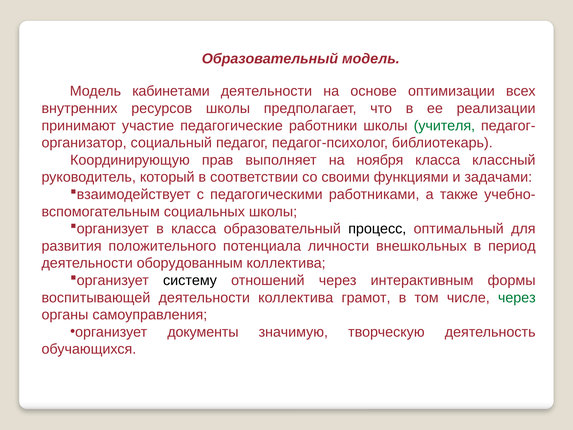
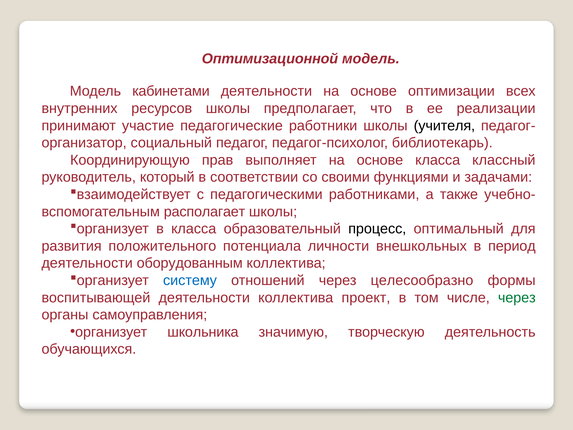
Образовательный at (270, 59): Образовательный -> Оптимизационной
учителя colour: green -> black
выполняет на ноября: ноября -> основе
социальных: социальных -> располагает
систему colour: black -> blue
интерактивным: интерактивным -> целесообразно
грамот: грамот -> проект
документы: документы -> школьника
